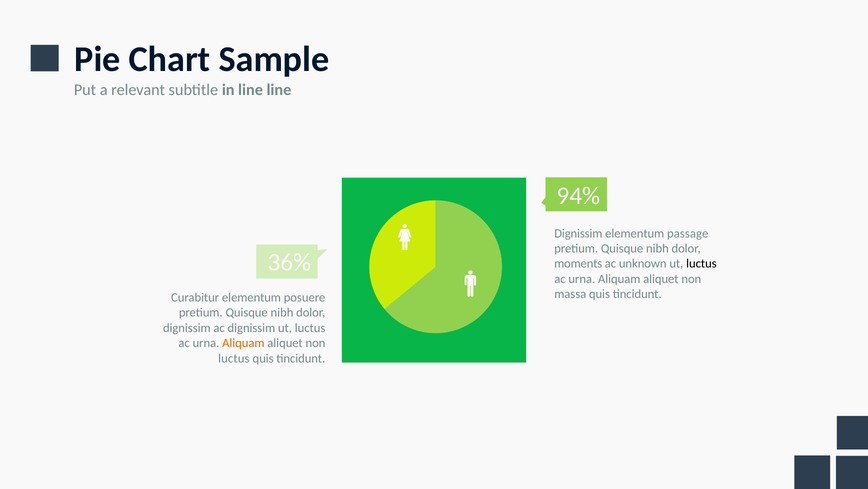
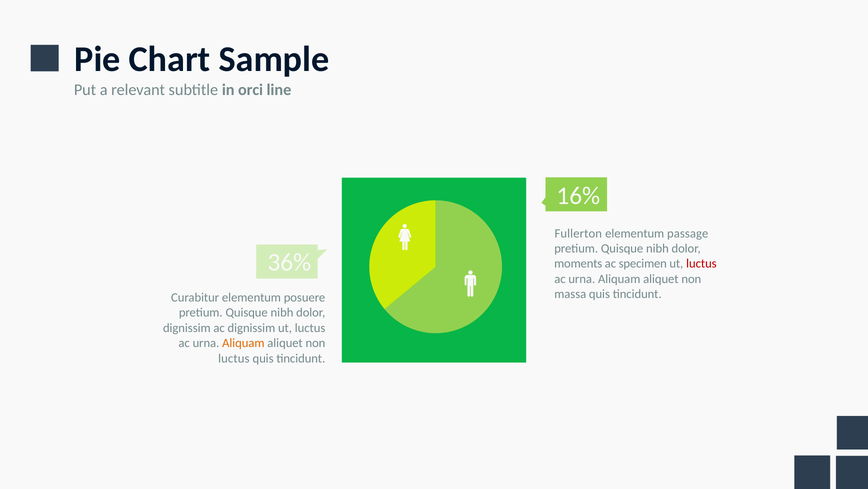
in line: line -> orci
94%: 94% -> 16%
Dignissim at (578, 233): Dignissim -> Fullerton
unknown: unknown -> specimen
luctus at (701, 263) colour: black -> red
